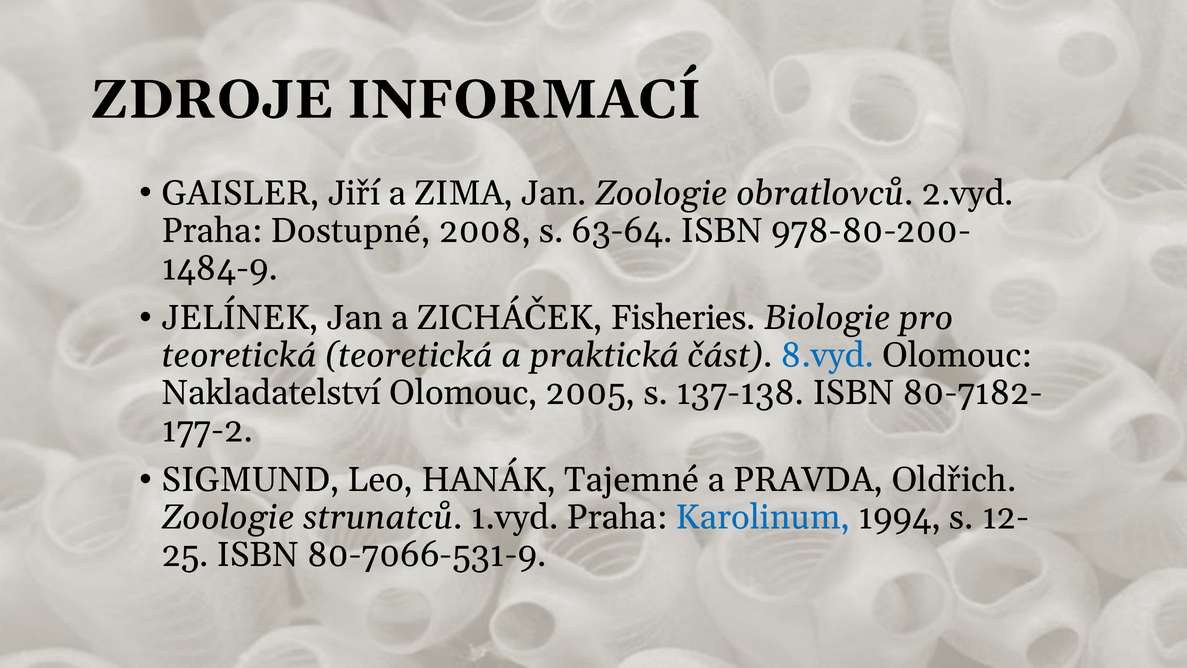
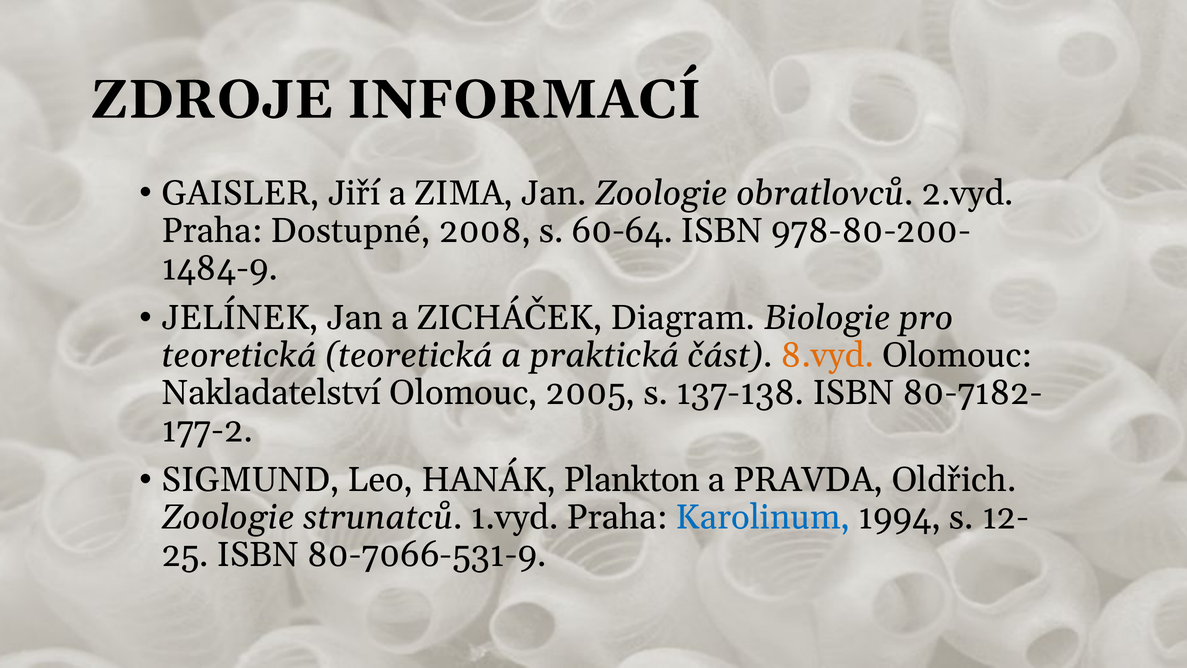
63-64: 63-64 -> 60-64
Fisheries: Fisheries -> Diagram
8.vyd colour: blue -> orange
Tajemné: Tajemné -> Plankton
